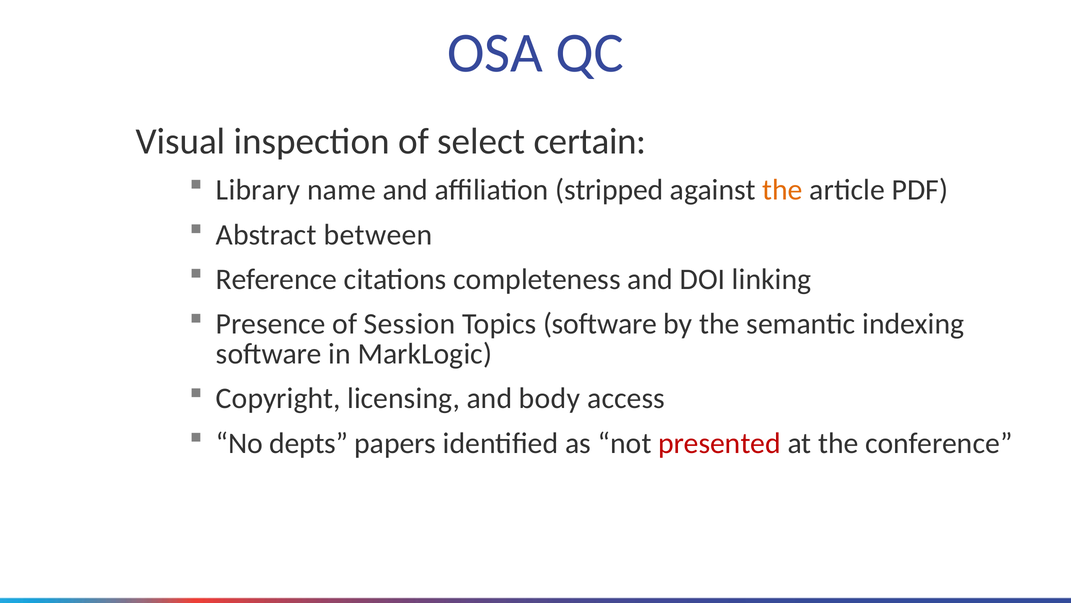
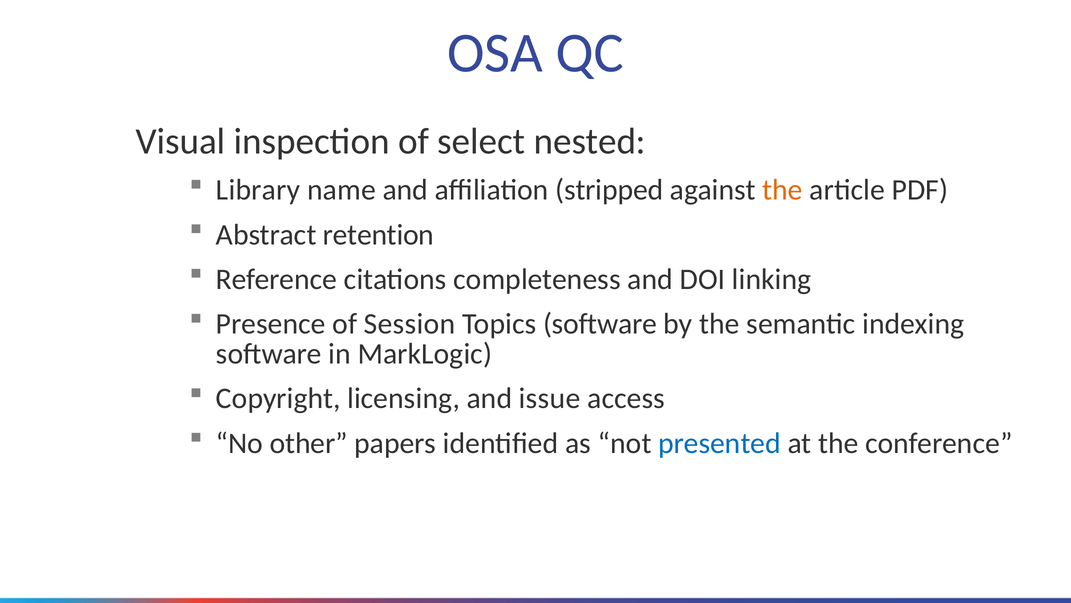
certain: certain -> nested
between: between -> retention
body: body -> issue
depts: depts -> other
presented colour: red -> blue
